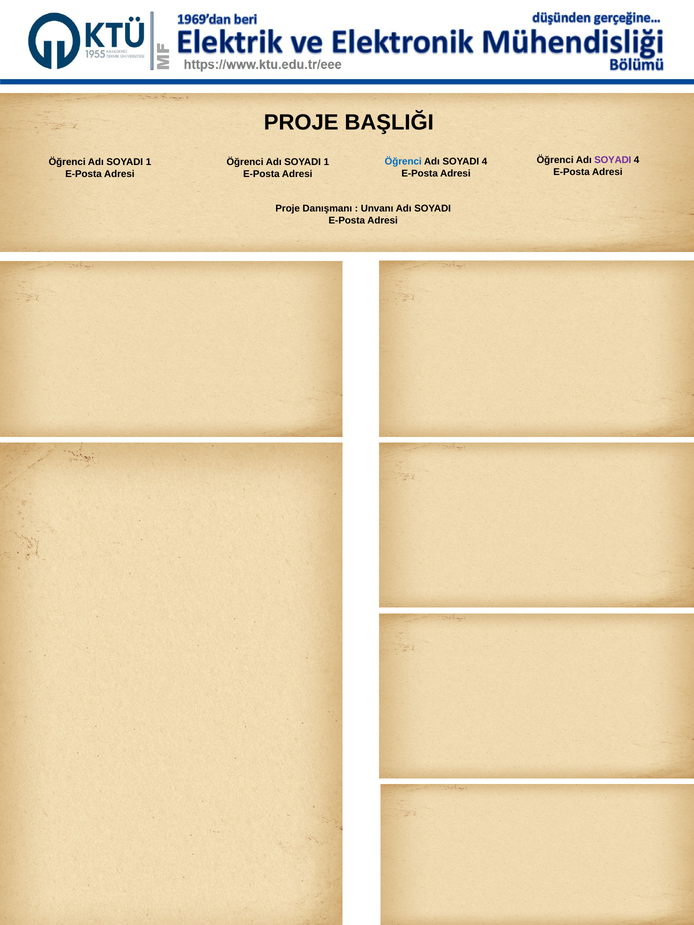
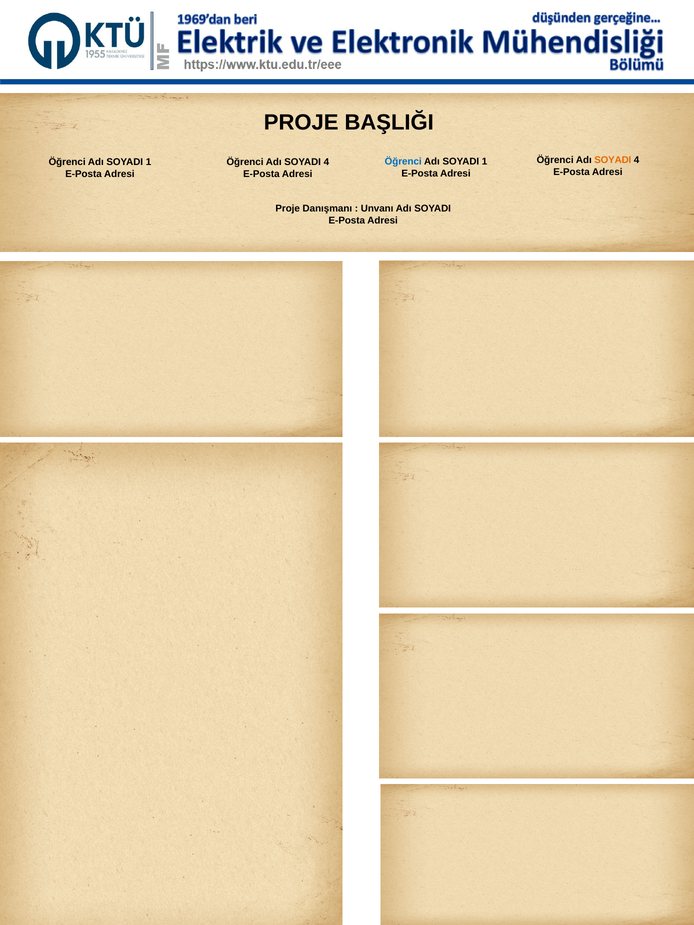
SOYADI at (613, 160) colour: purple -> orange
4 at (485, 162): 4 -> 1
1 at (326, 162): 1 -> 4
